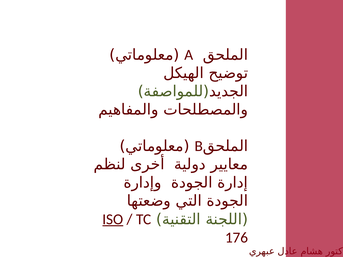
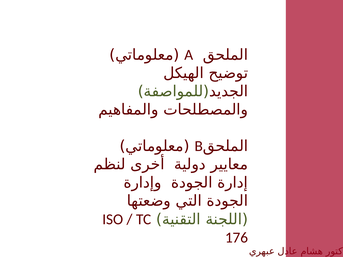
ISO underline: present -> none
